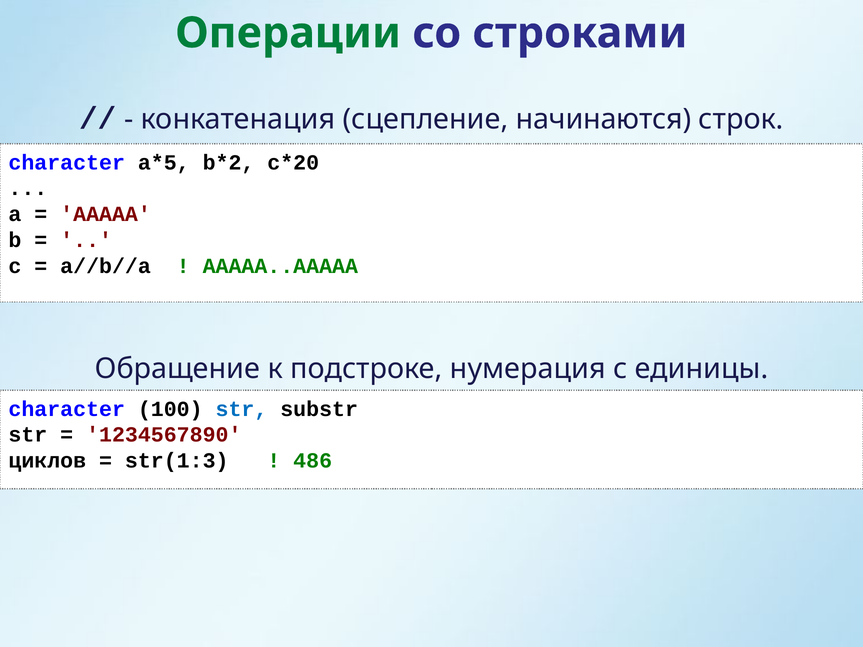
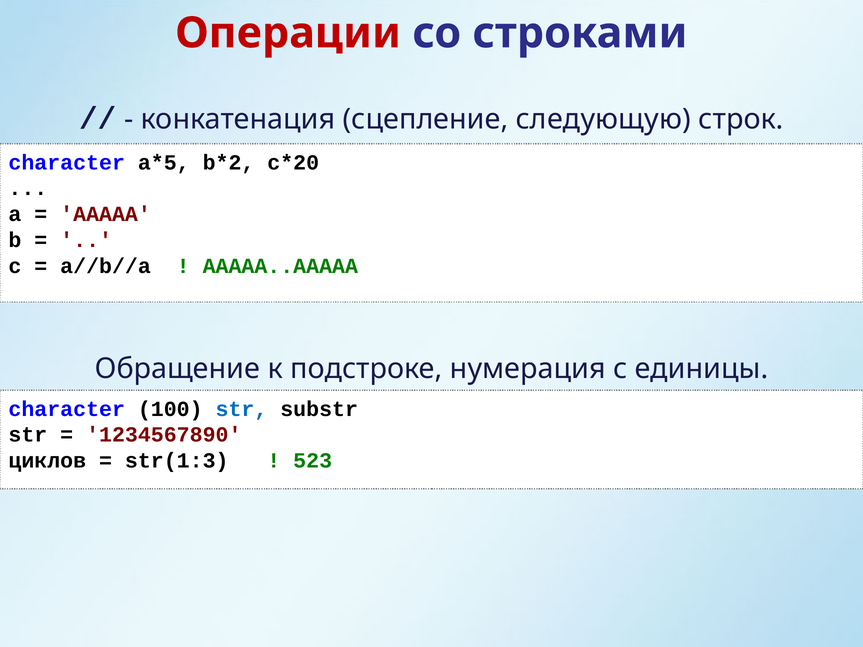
Операции colour: green -> red
начинаются: начинаются -> следующую
486: 486 -> 523
